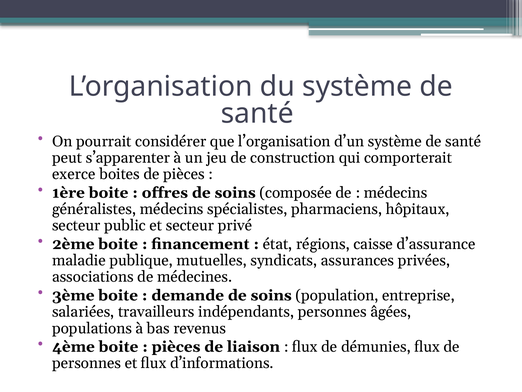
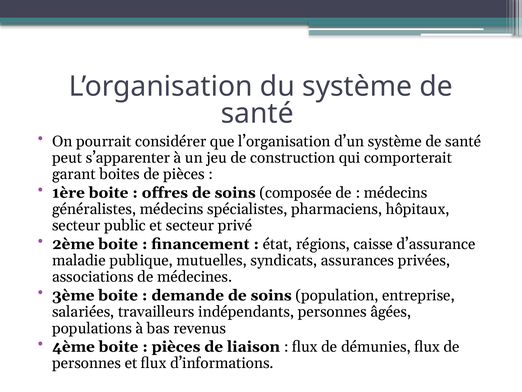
exerce: exerce -> garant
